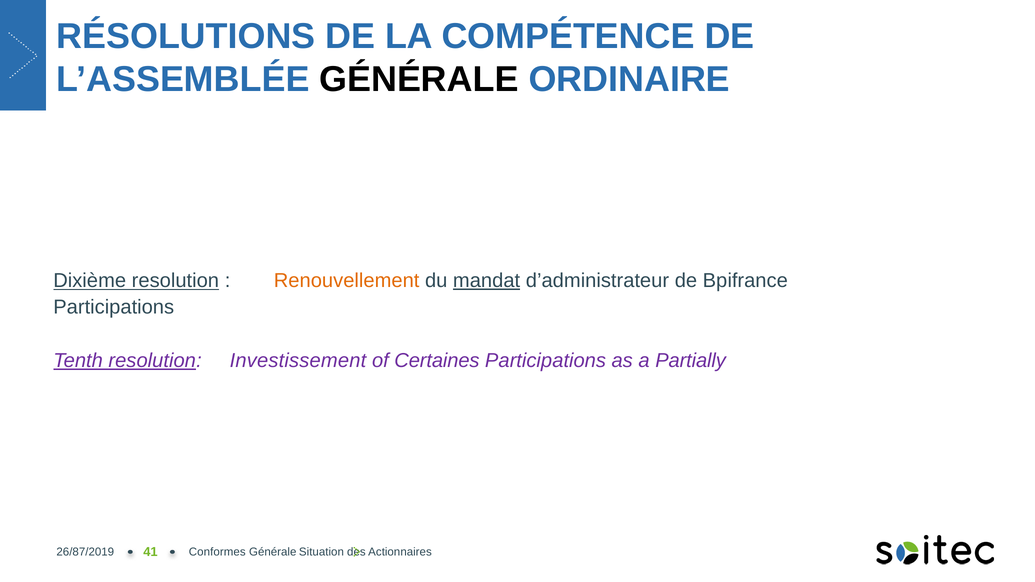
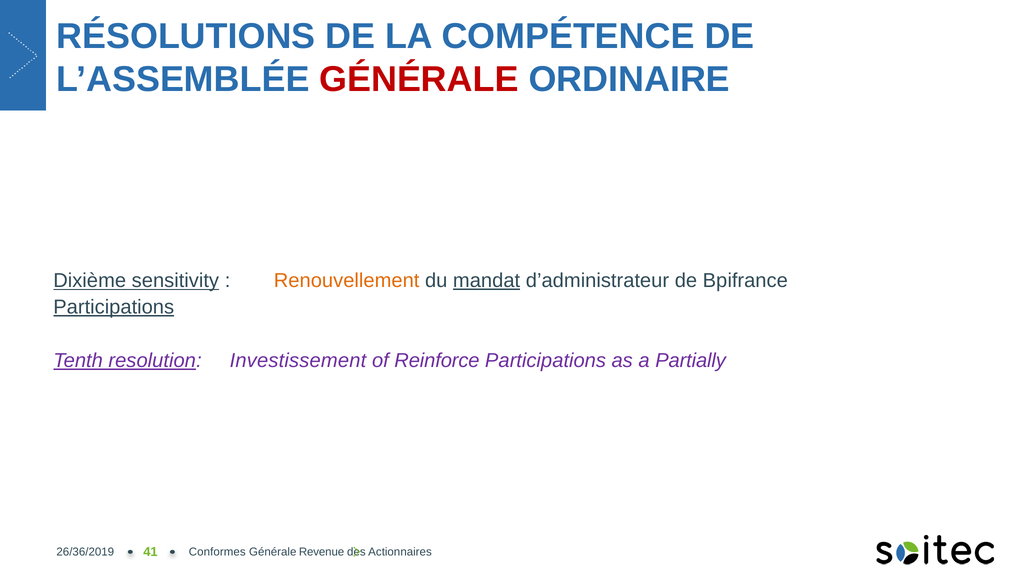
GÉNÉRALE at (419, 80) colour: black -> red
Dixième resolution: resolution -> sensitivity
Participations at (114, 307) underline: none -> present
Certaines: Certaines -> Reinforce
26/87/2019: 26/87/2019 -> 26/36/2019
Situation: Situation -> Revenue
